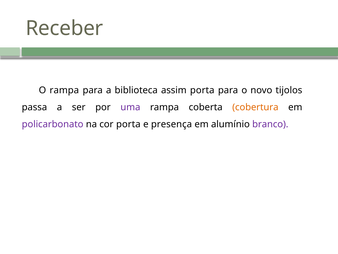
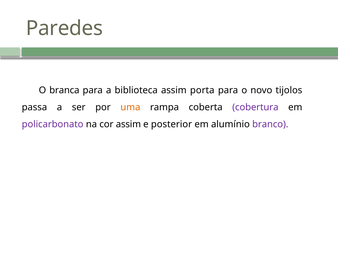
Receber: Receber -> Paredes
O rampa: rampa -> branca
uma colour: purple -> orange
cobertura colour: orange -> purple
cor porta: porta -> assim
presença: presença -> posterior
